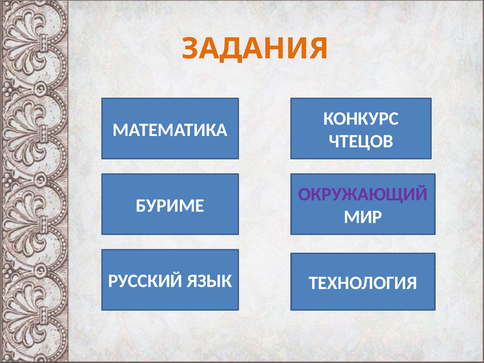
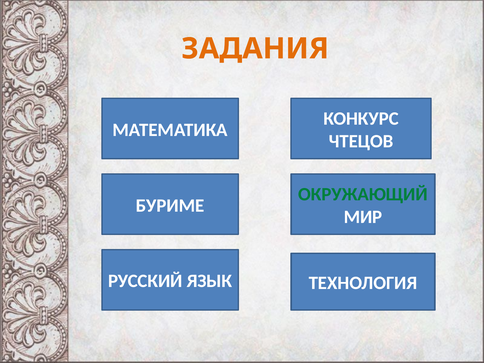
ОКРУЖАЮЩИЙ colour: purple -> green
